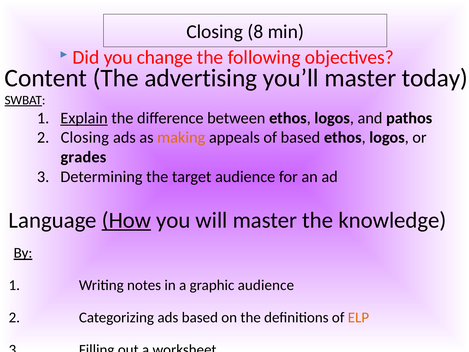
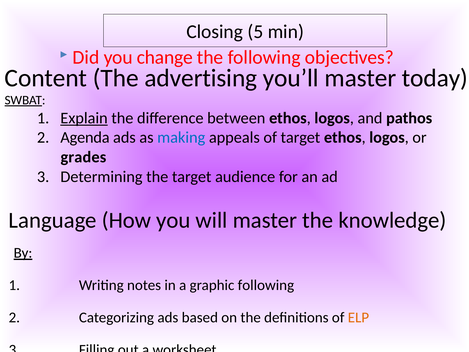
8: 8 -> 5
Closing at (85, 137): Closing -> Agenda
making colour: orange -> blue
of based: based -> target
How underline: present -> none
graphic audience: audience -> following
